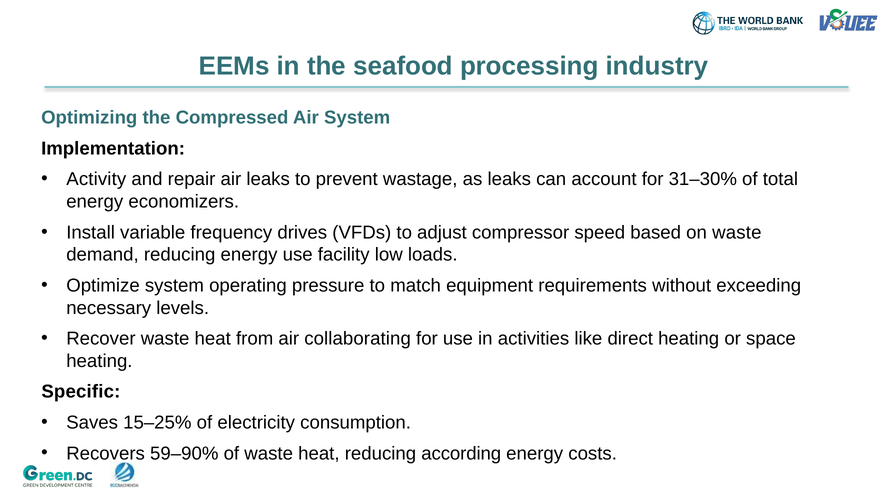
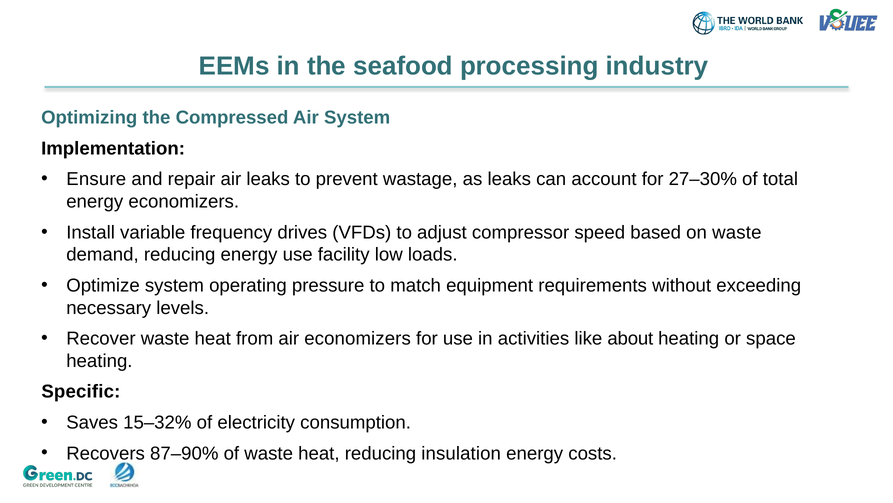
Activity: Activity -> Ensure
31–30%: 31–30% -> 27–30%
air collaborating: collaborating -> economizers
direct: direct -> about
15–25%: 15–25% -> 15–32%
59–90%: 59–90% -> 87–90%
according: according -> insulation
